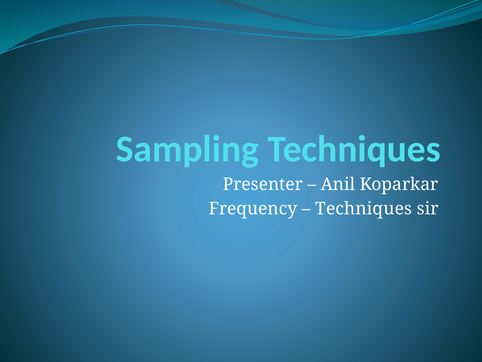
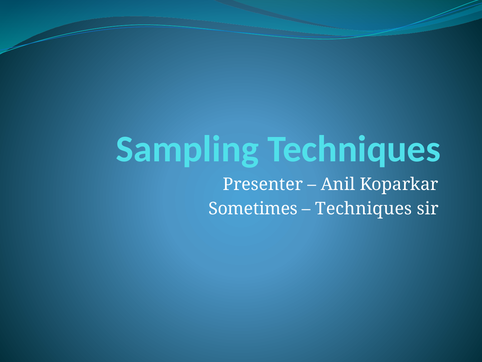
Frequency: Frequency -> Sometimes
